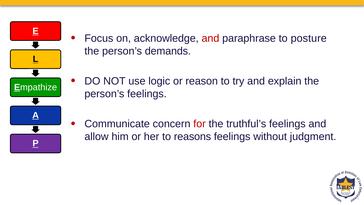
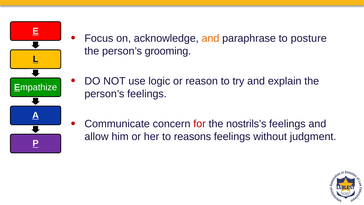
and at (210, 38) colour: red -> orange
demands: demands -> grooming
truthful’s: truthful’s -> nostrils’s
